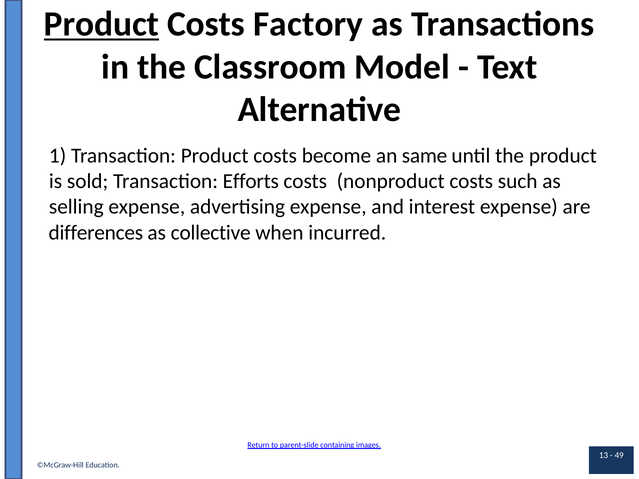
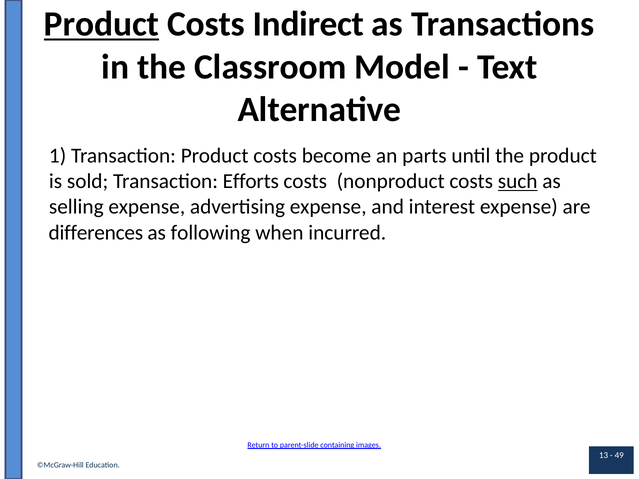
Factory: Factory -> Indirect
same: same -> parts
such underline: none -> present
collective: collective -> following
